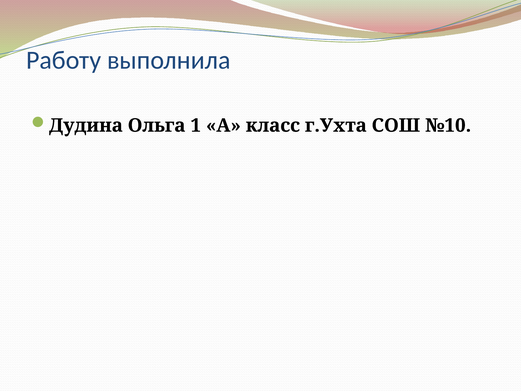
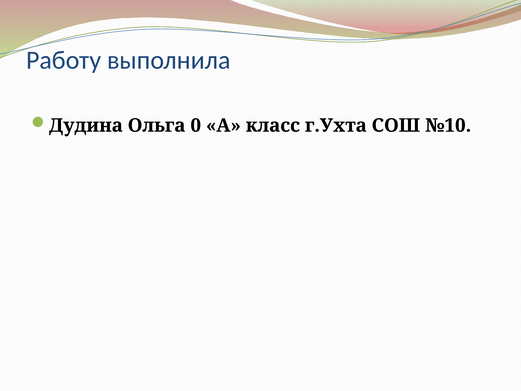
1: 1 -> 0
